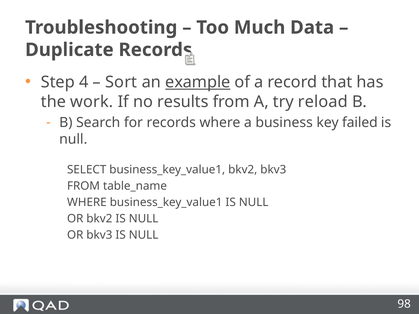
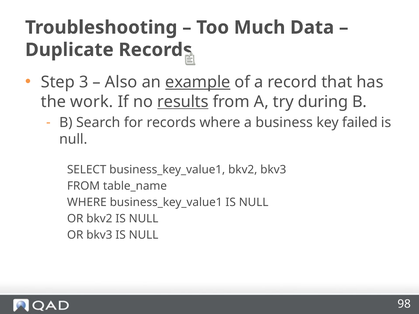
4: 4 -> 3
Sort: Sort -> Also
results underline: none -> present
reload: reload -> during
